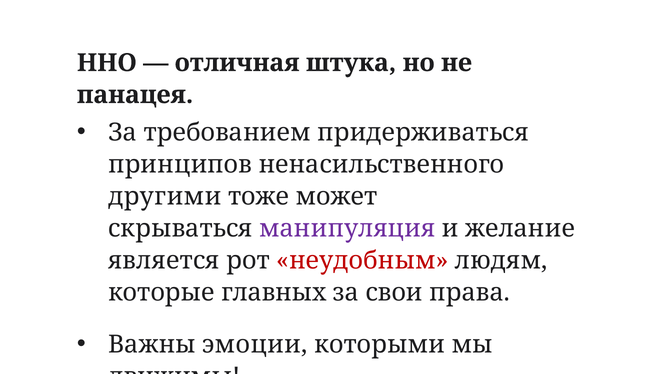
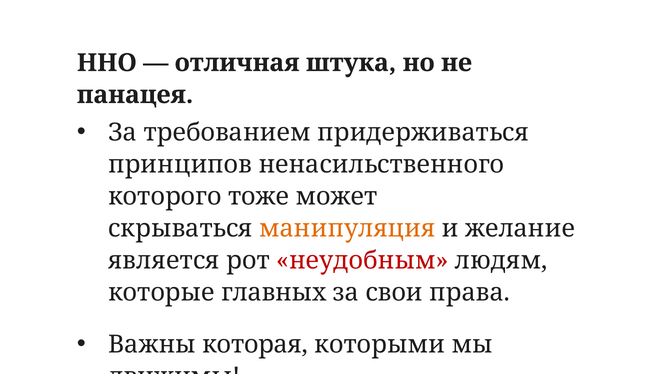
другими: другими -> которого
манипуляция colour: purple -> orange
эмоции: эмоции -> которая
